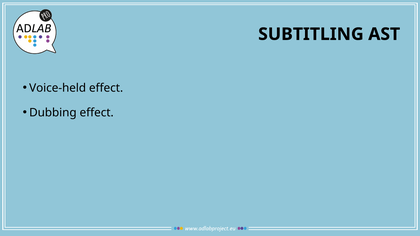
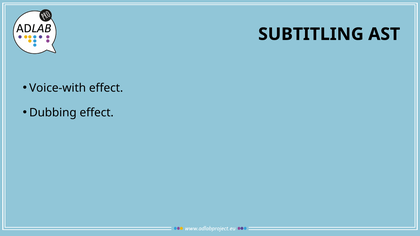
Voice-held: Voice-held -> Voice-with
